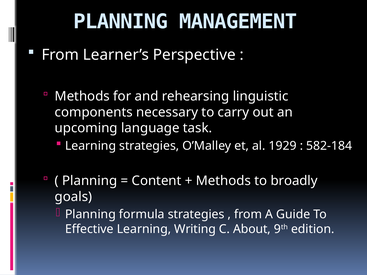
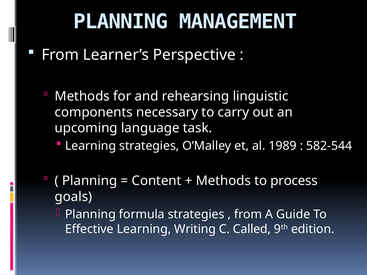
1929: 1929 -> 1989
582-184: 582-184 -> 582-544
broadly: broadly -> process
About: About -> Called
